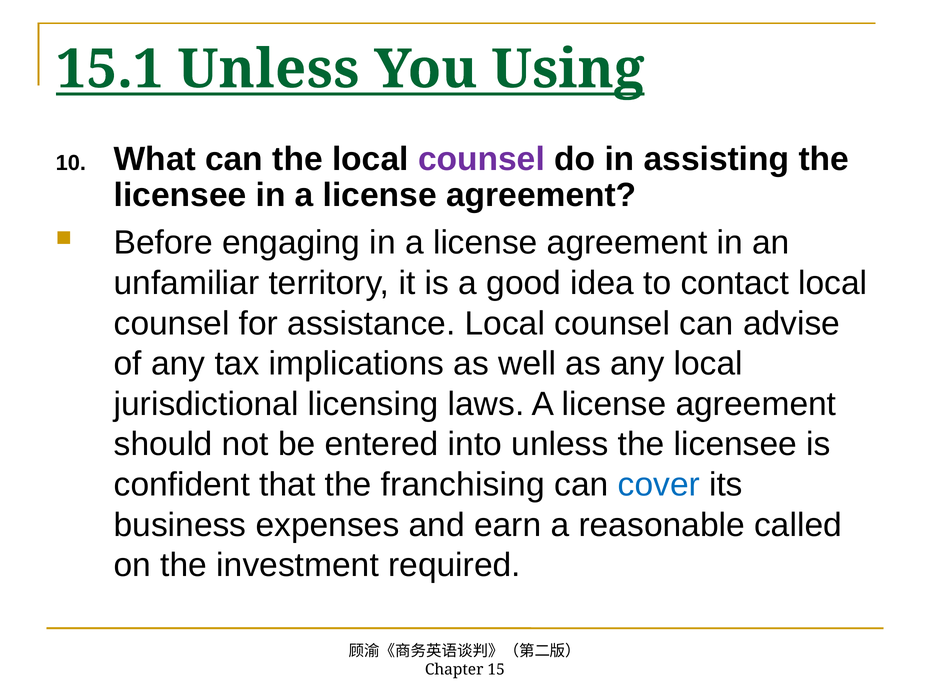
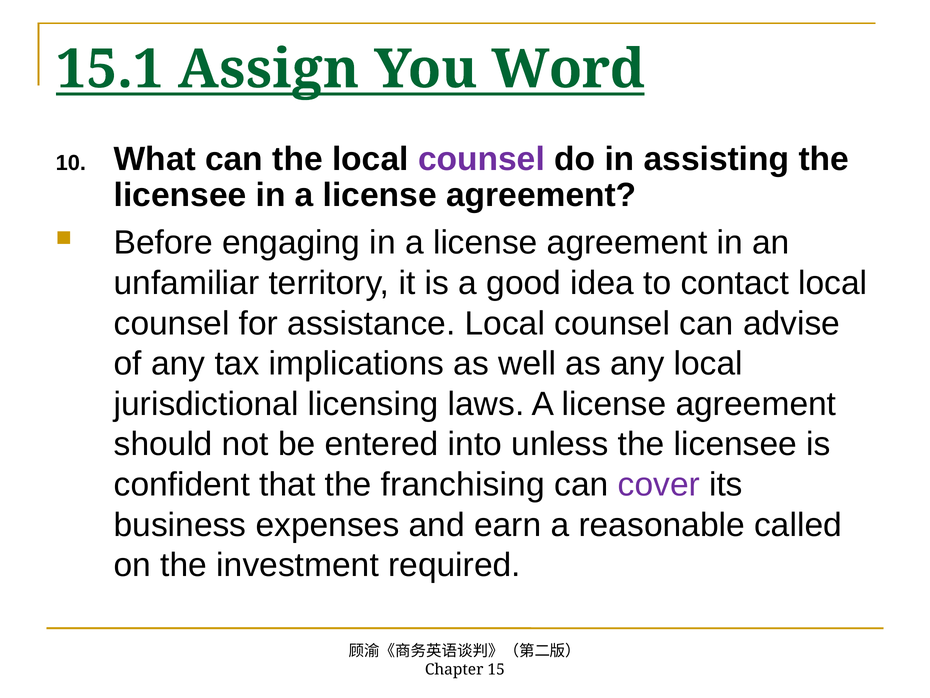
15.1 Unless: Unless -> Assign
Using: Using -> Word
cover colour: blue -> purple
